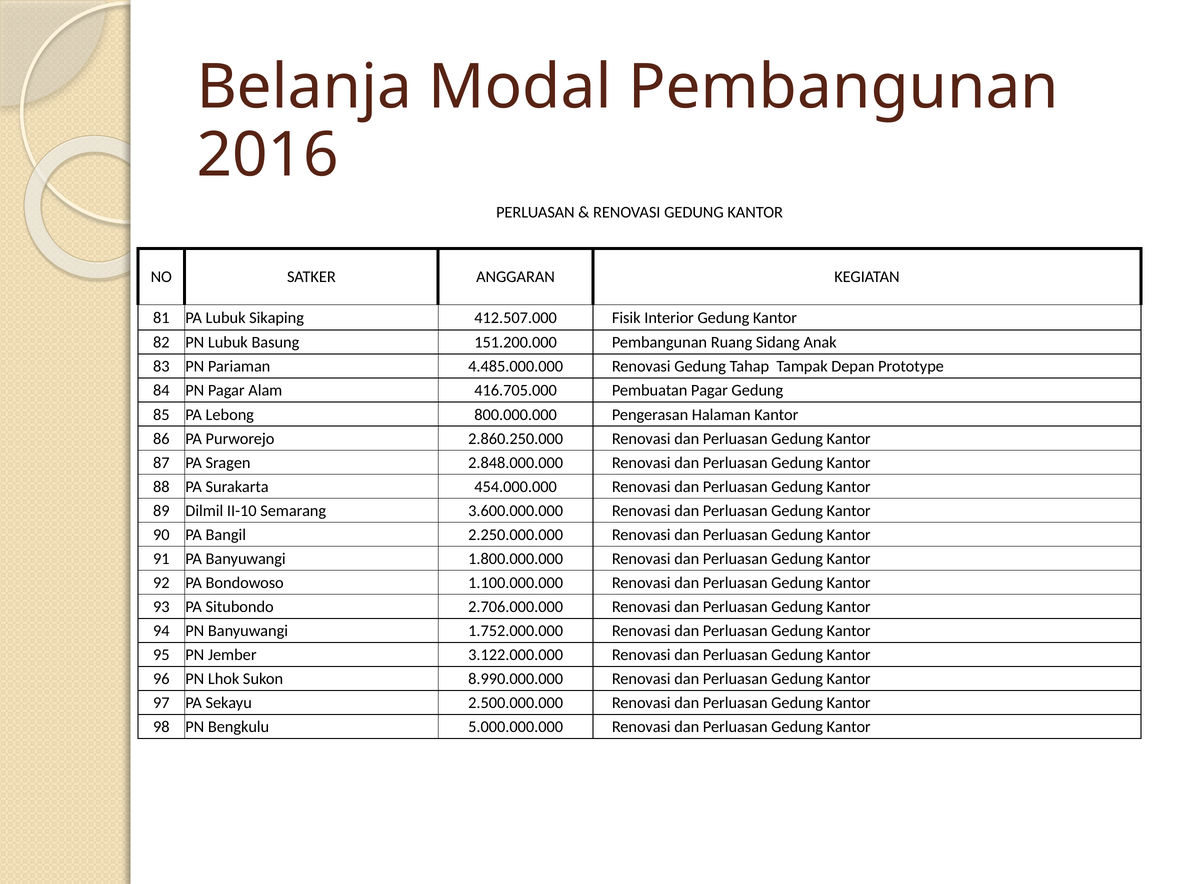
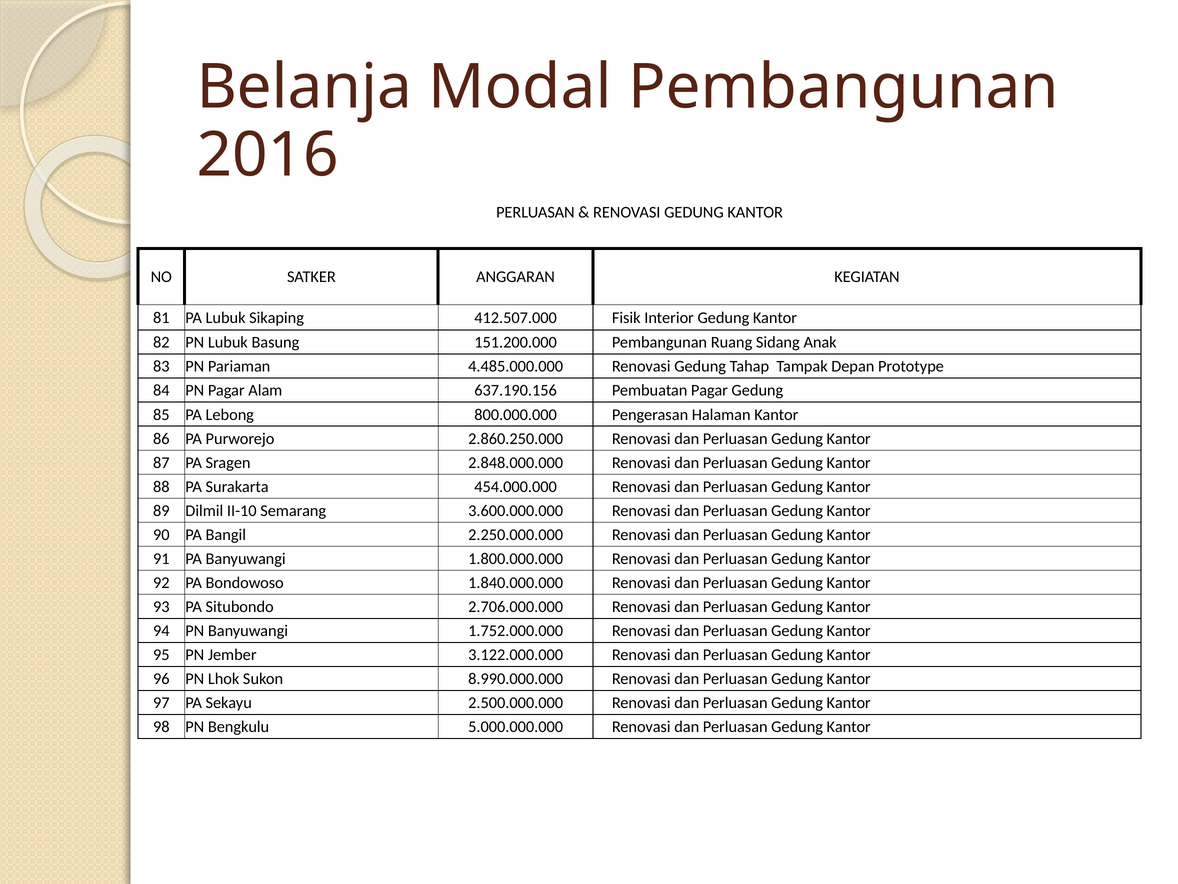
416.705.000: 416.705.000 -> 637.190.156
1.100.000.000: 1.100.000.000 -> 1.840.000.000
